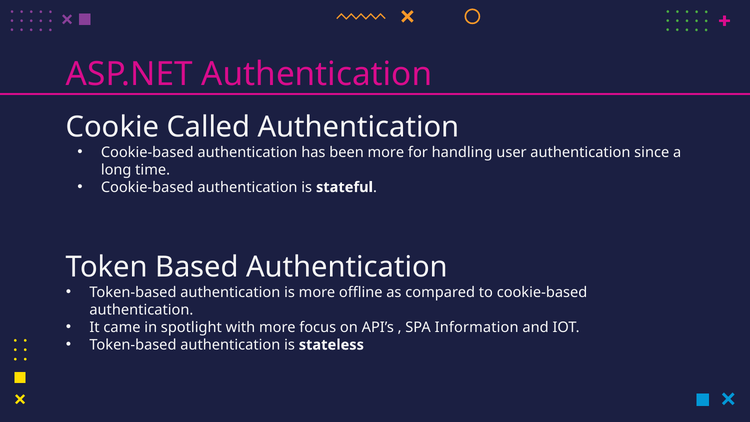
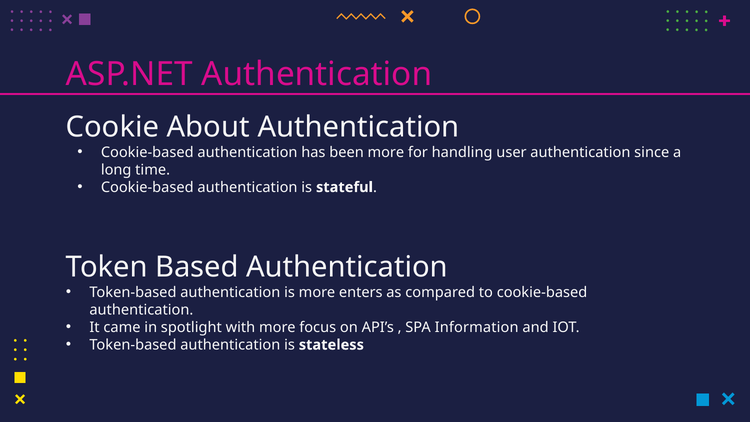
Called: Called -> About
offline: offline -> enters
